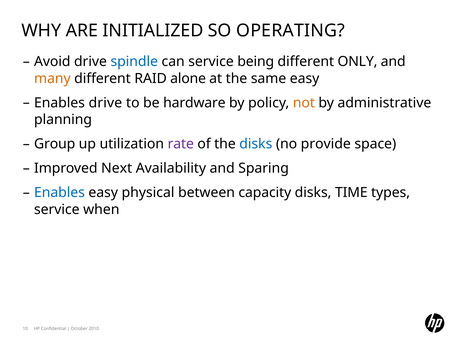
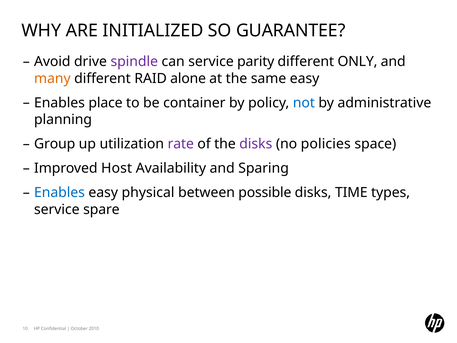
OPERATING: OPERATING -> GUARANTEE
spindle colour: blue -> purple
being: being -> parity
Enables drive: drive -> place
hardware: hardware -> container
not colour: orange -> blue
disks at (256, 144) colour: blue -> purple
provide: provide -> policies
Next: Next -> Host
capacity: capacity -> possible
when: when -> spare
